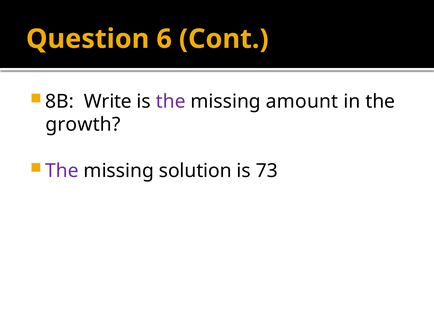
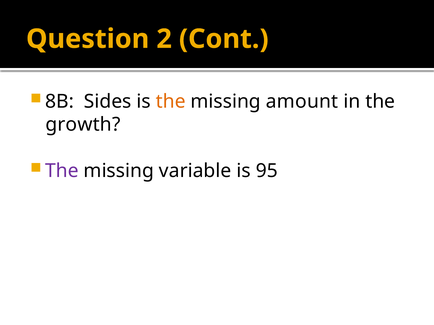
6: 6 -> 2
Write: Write -> Sides
the at (171, 102) colour: purple -> orange
solution: solution -> variable
73: 73 -> 95
